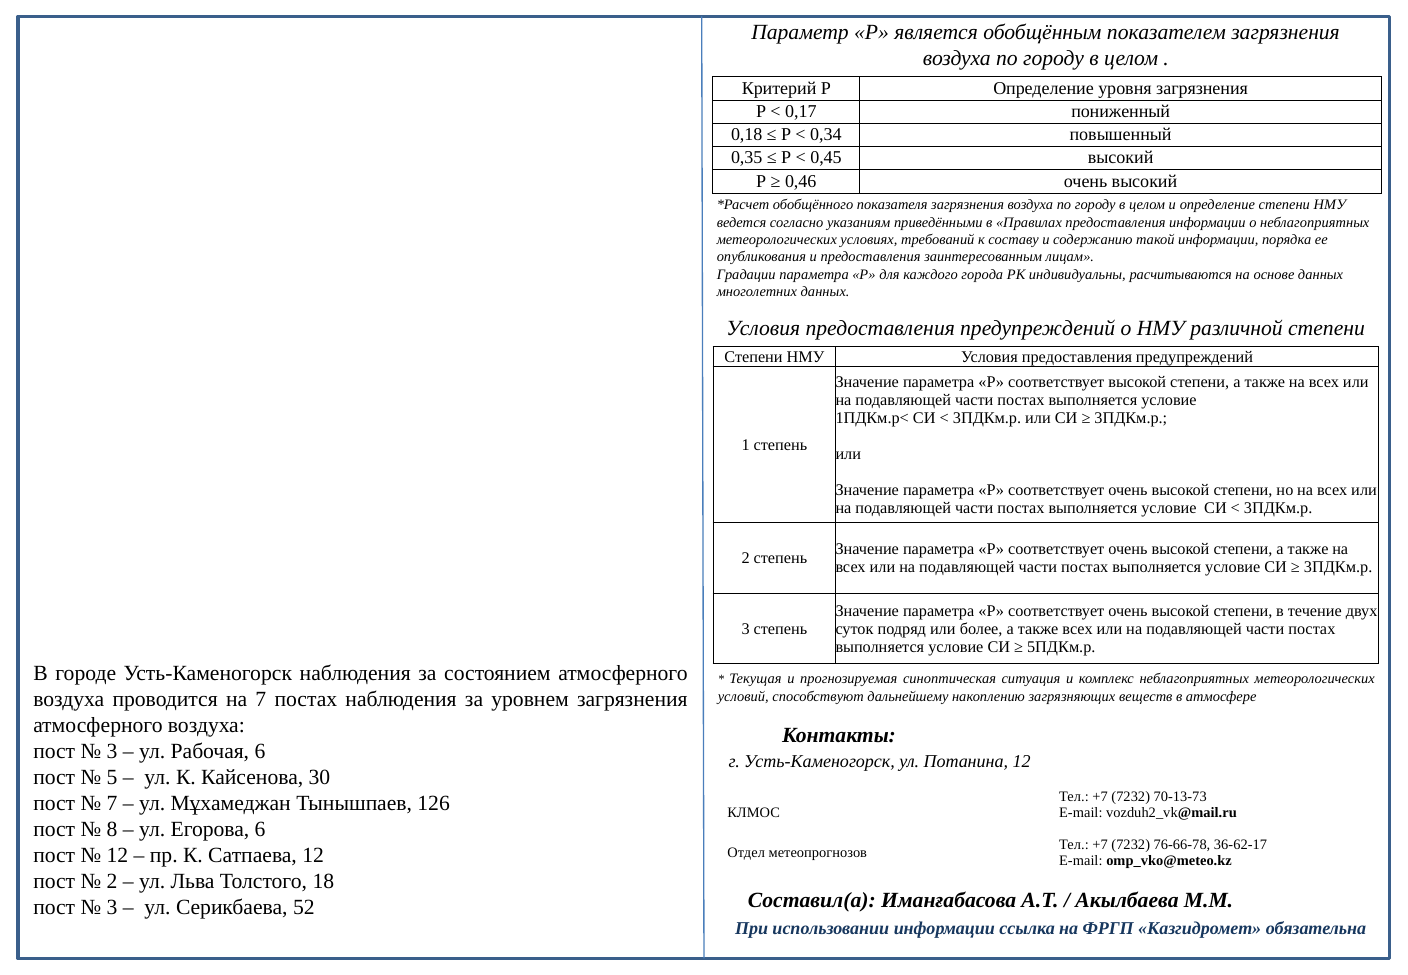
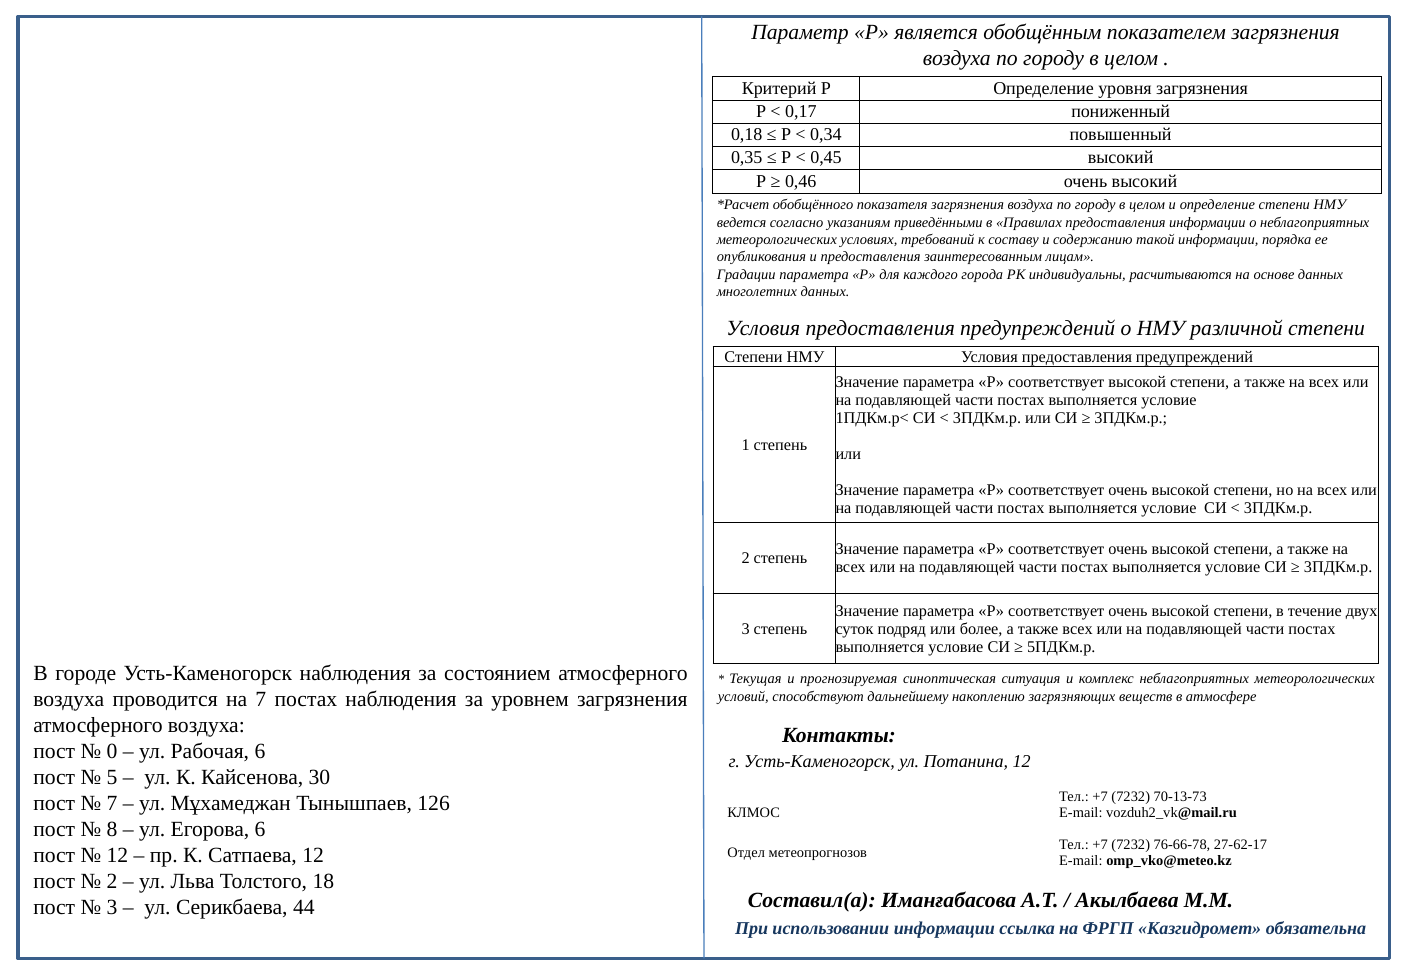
3 at (112, 751): 3 -> 0
36-62-17: 36-62-17 -> 27-62-17
52: 52 -> 44
